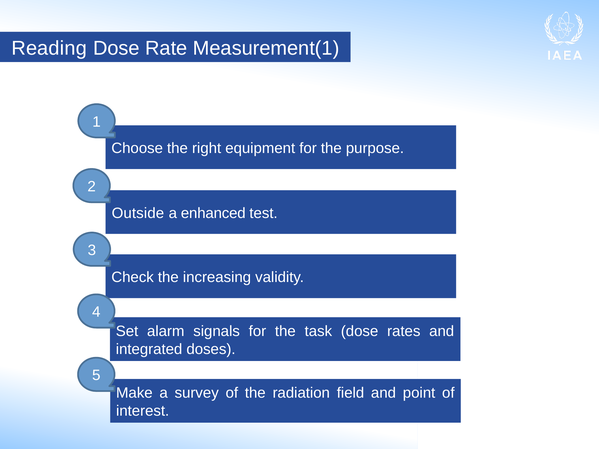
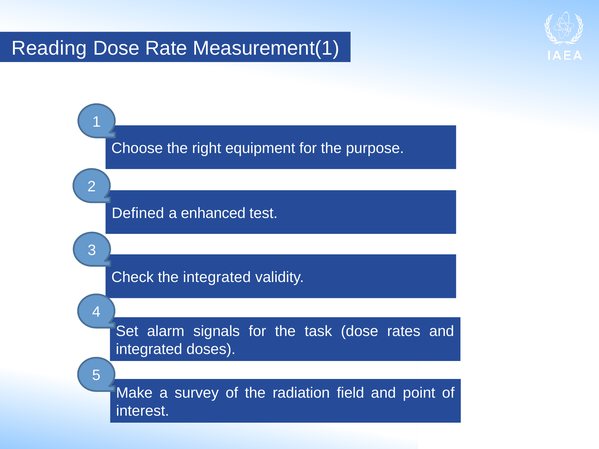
Outside: Outside -> Defined
the increasing: increasing -> integrated
